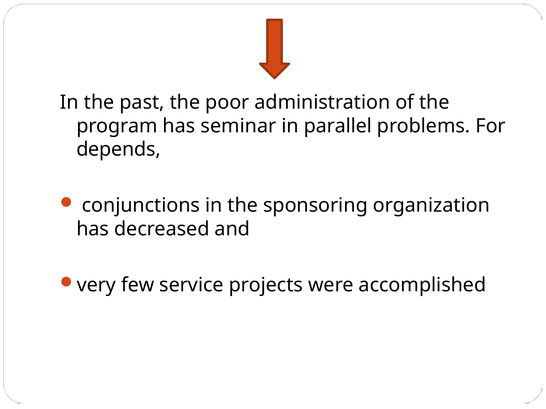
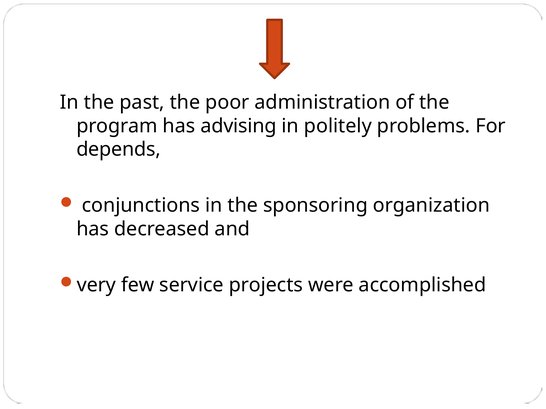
seminar: seminar -> advising
parallel: parallel -> politely
